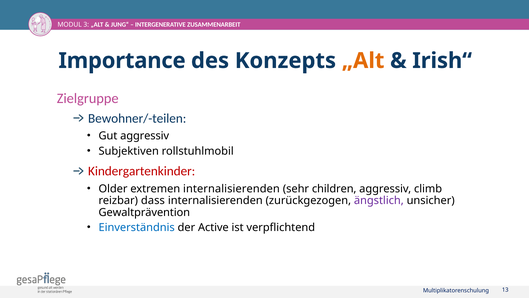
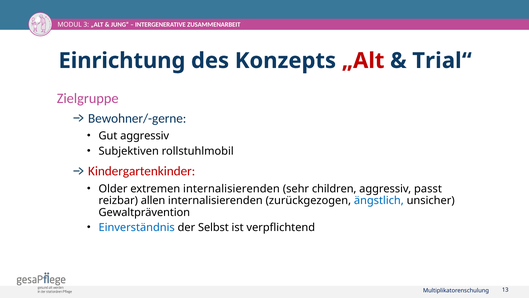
Importance: Importance -> Einrichtung
„Alt at (363, 61) colour: orange -> red
Irish“: Irish“ -> Trial“
Bewohner/-teilen: Bewohner/-teilen -> Bewohner/-gerne
climb: climb -> passt
dass: dass -> allen
ängstlich colour: purple -> blue
Active: Active -> Selbst
